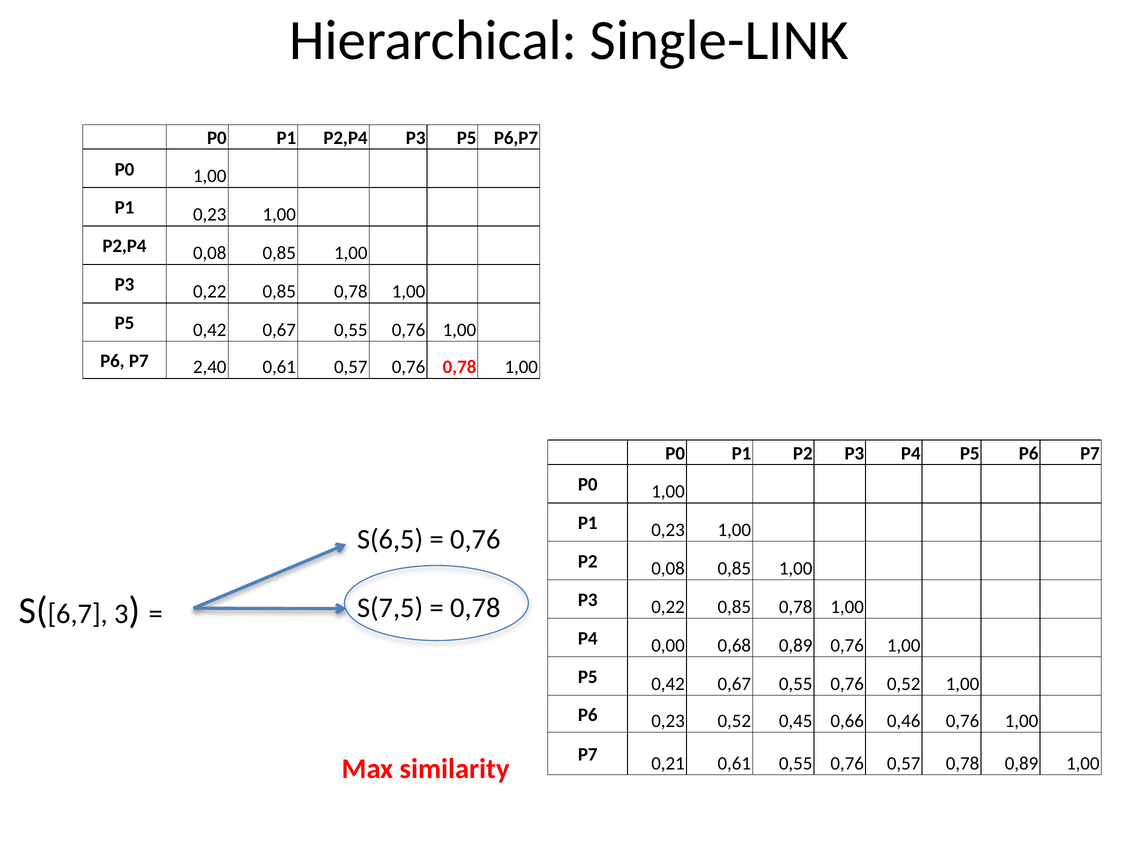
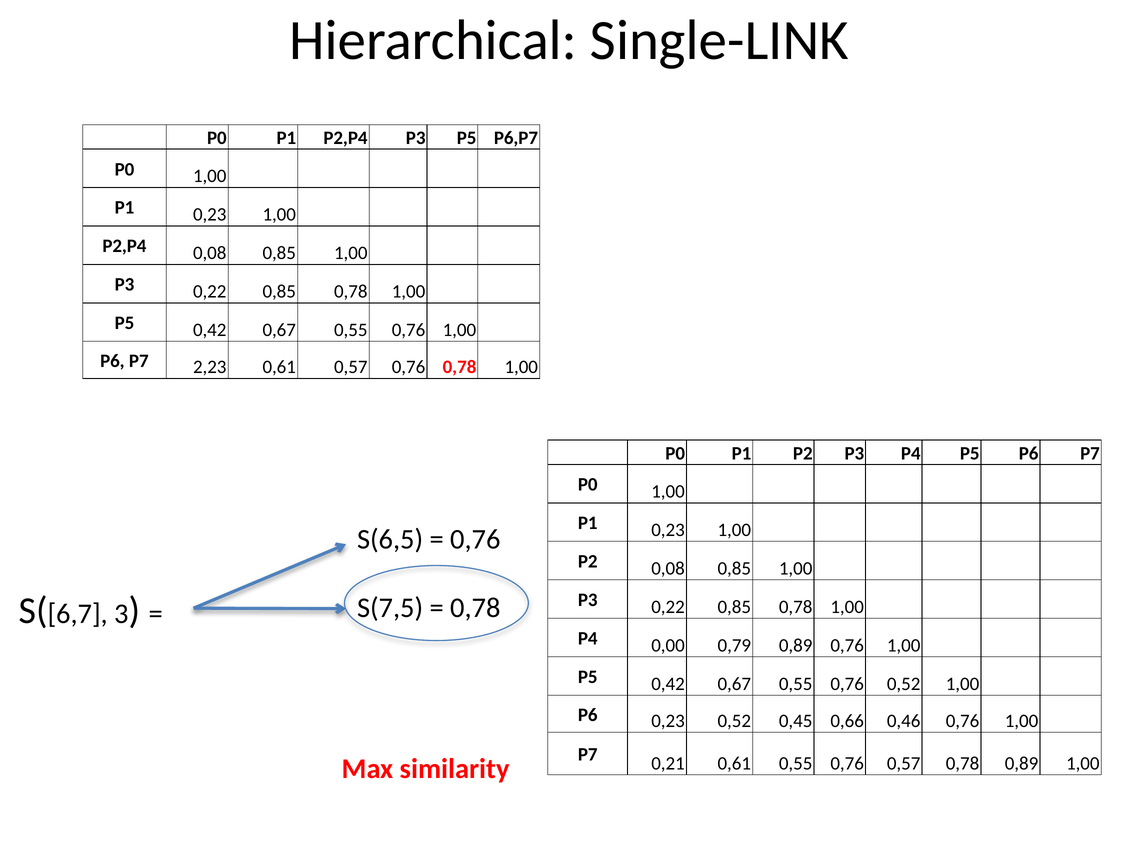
2,40: 2,40 -> 2,23
0,68: 0,68 -> 0,79
